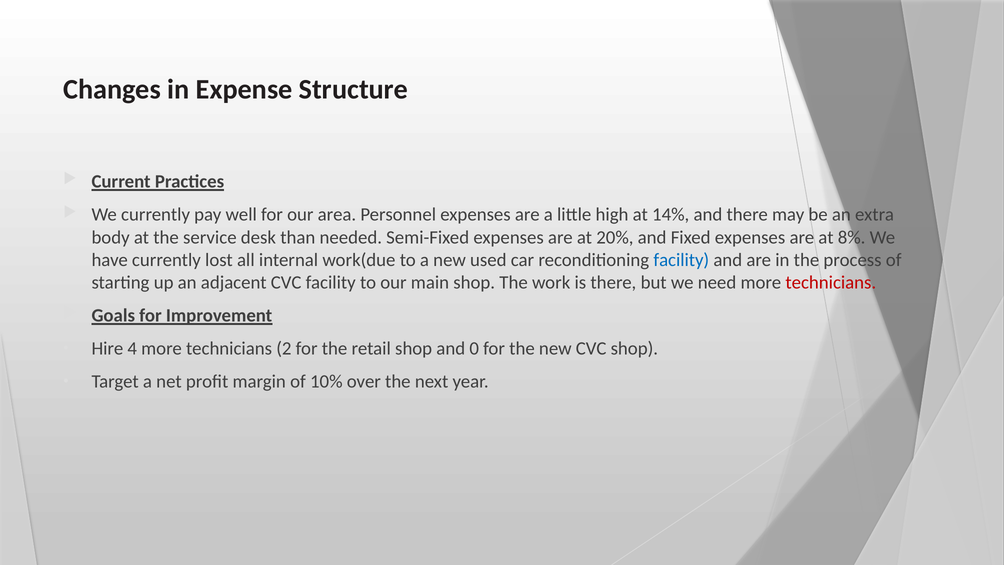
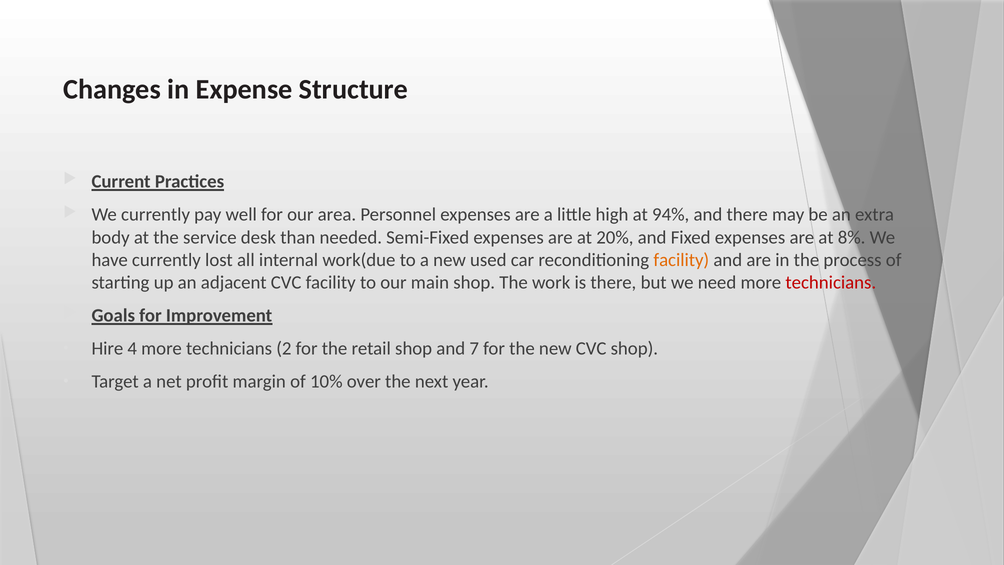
14%: 14% -> 94%
facility at (681, 260) colour: blue -> orange
0: 0 -> 7
